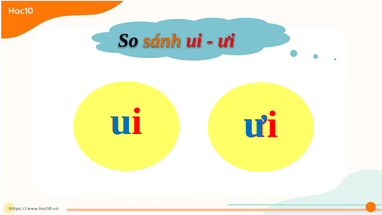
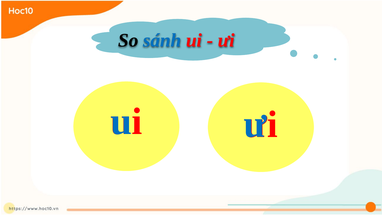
sánh colour: orange -> blue
